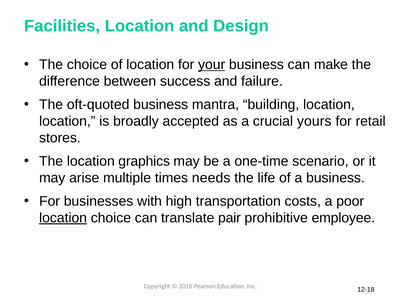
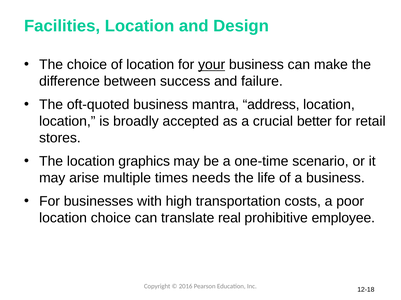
building: building -> address
yours: yours -> better
location at (63, 218) underline: present -> none
pair: pair -> real
